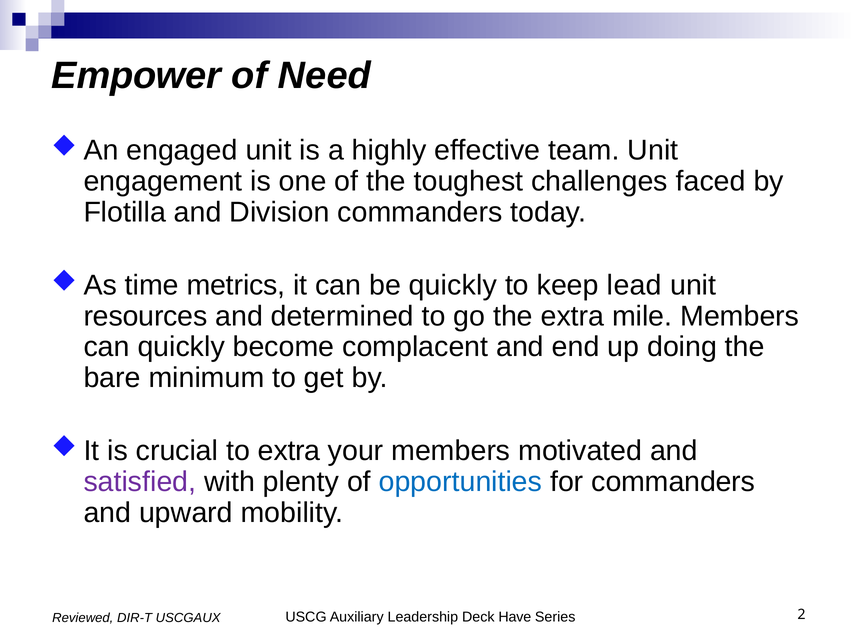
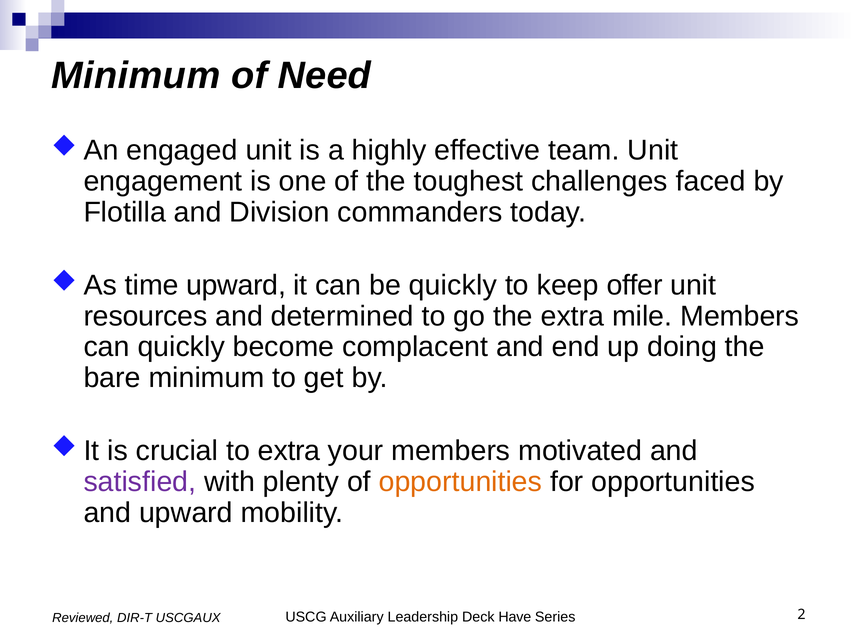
Empower at (136, 76): Empower -> Minimum
time metrics: metrics -> upward
lead: lead -> offer
opportunities at (460, 482) colour: blue -> orange
for commanders: commanders -> opportunities
